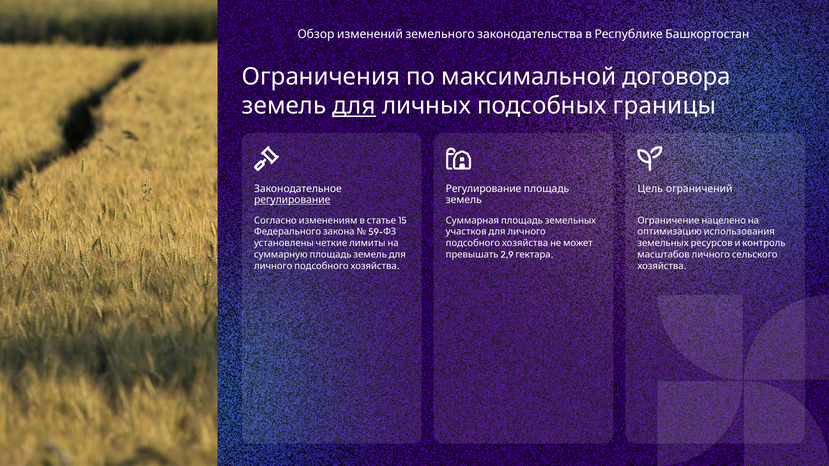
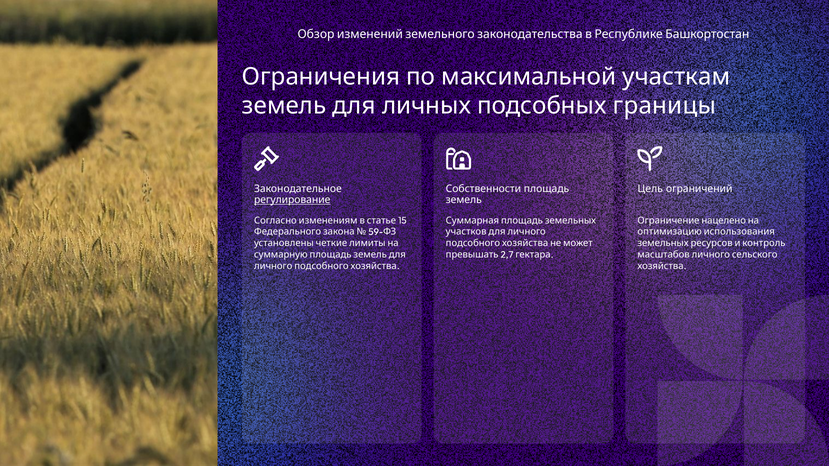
договора: договора -> участкам
для underline: present -> none
Регулирование at (484, 189): Регулирование -> Собственности
2,9: 2,9 -> 2,7
